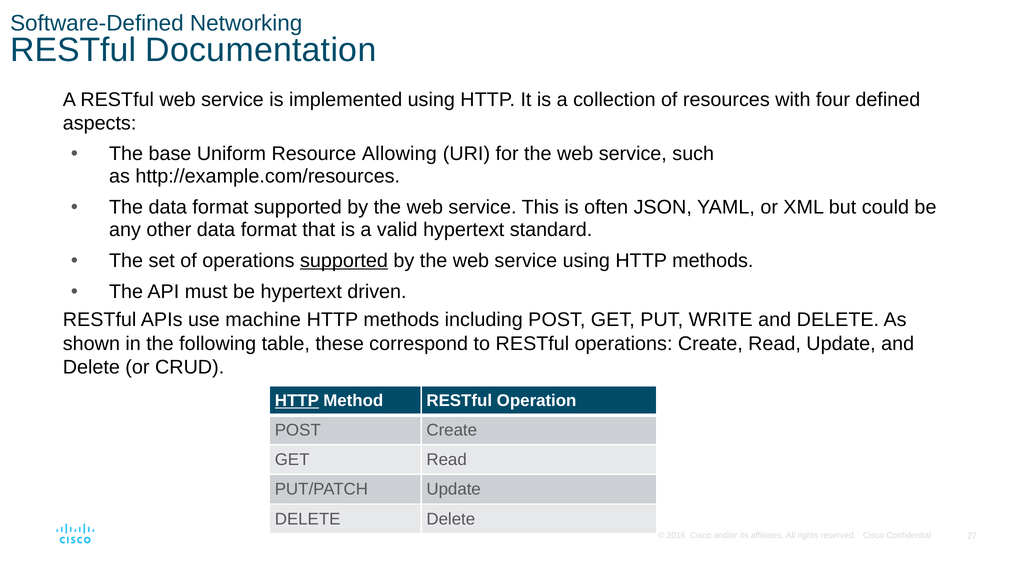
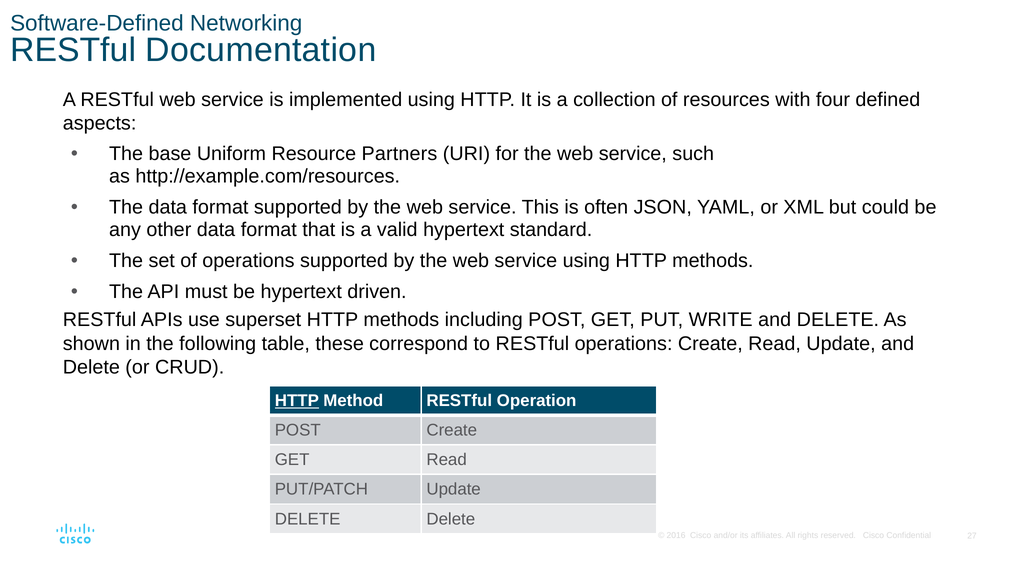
Allowing: Allowing -> Partners
supported at (344, 261) underline: present -> none
machine: machine -> superset
